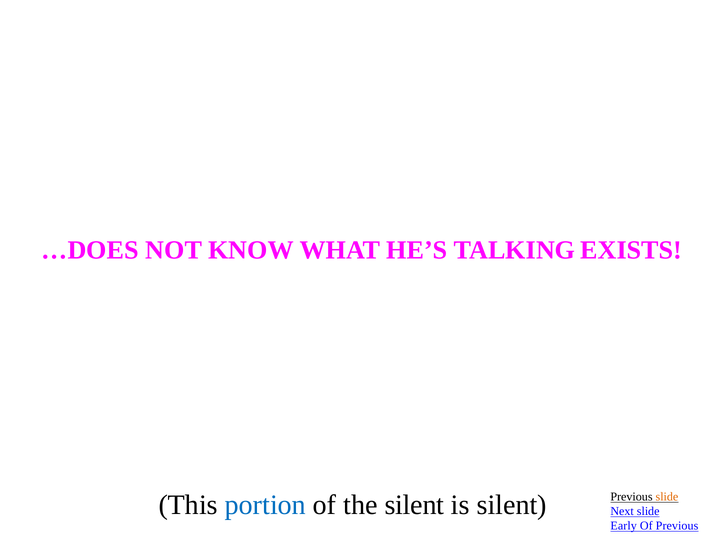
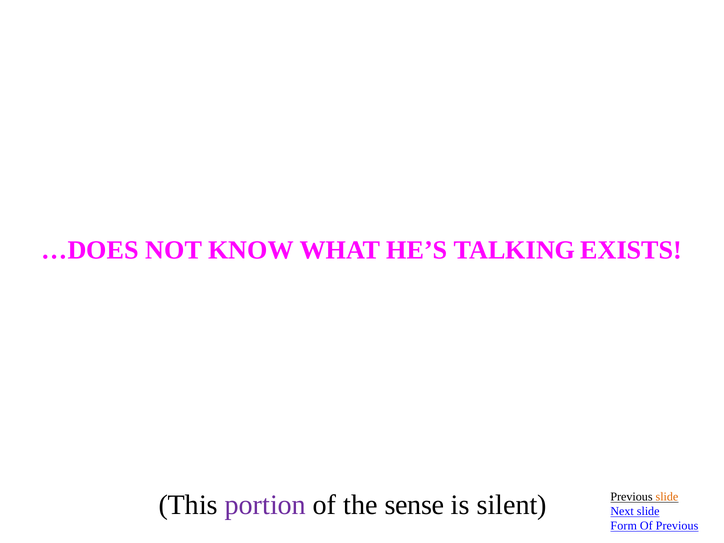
portion colour: blue -> purple
the silent: silent -> sense
Early: Early -> Form
